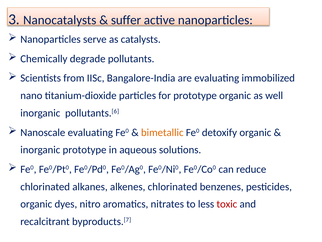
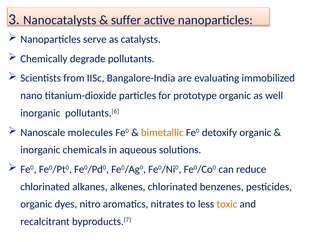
Nanoscale evaluating: evaluating -> molecules
inorganic prototype: prototype -> chemicals
toxic colour: red -> orange
